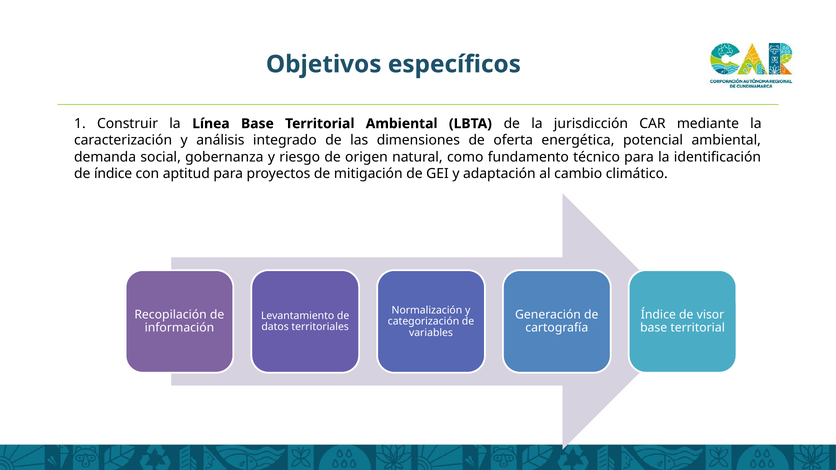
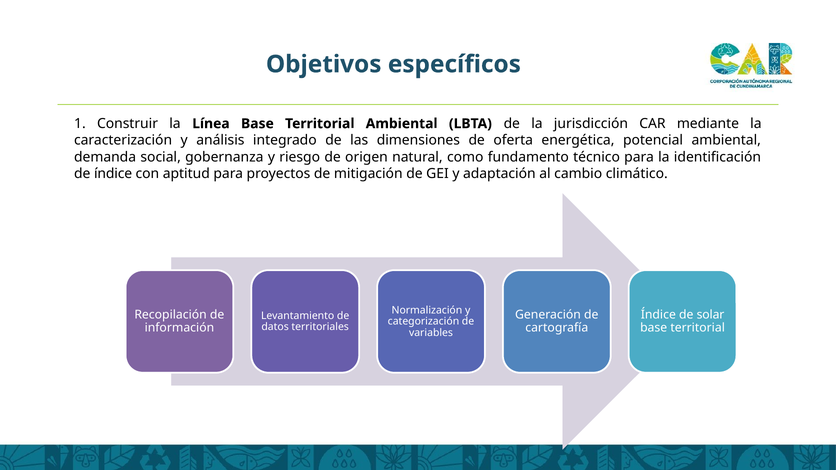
visor: visor -> solar
